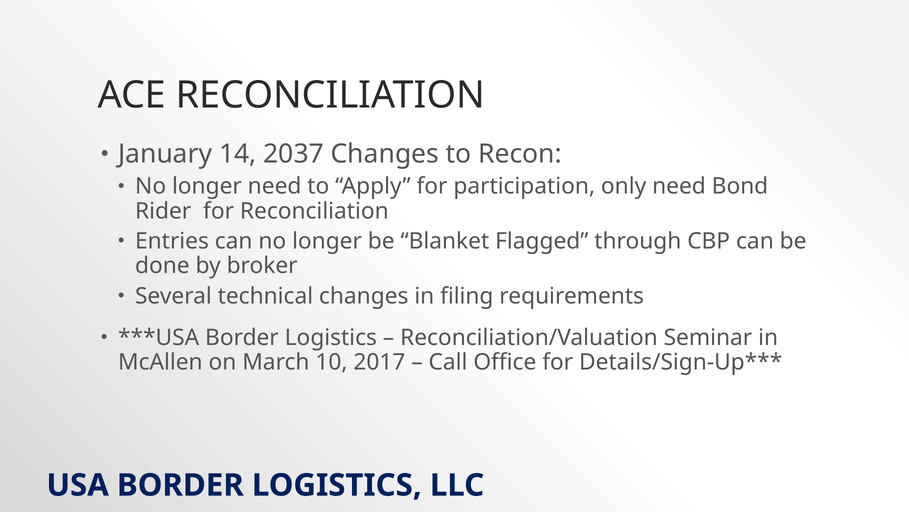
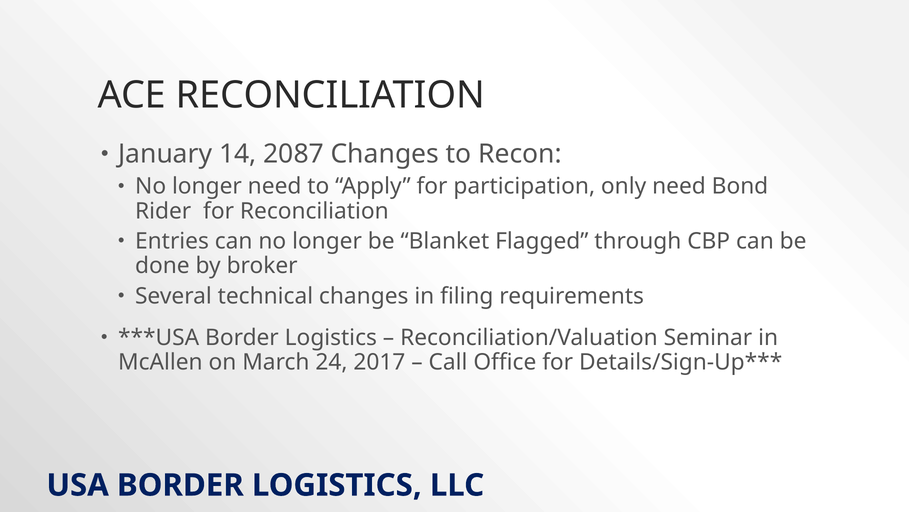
2037: 2037 -> 2087
10: 10 -> 24
